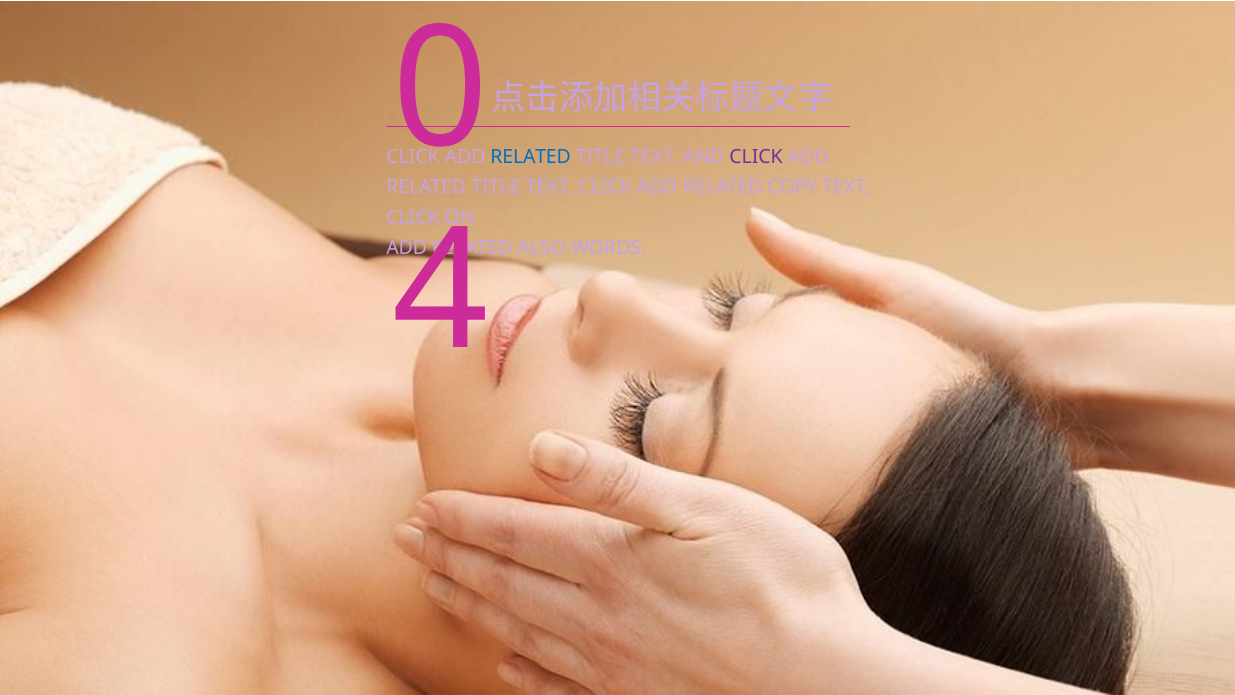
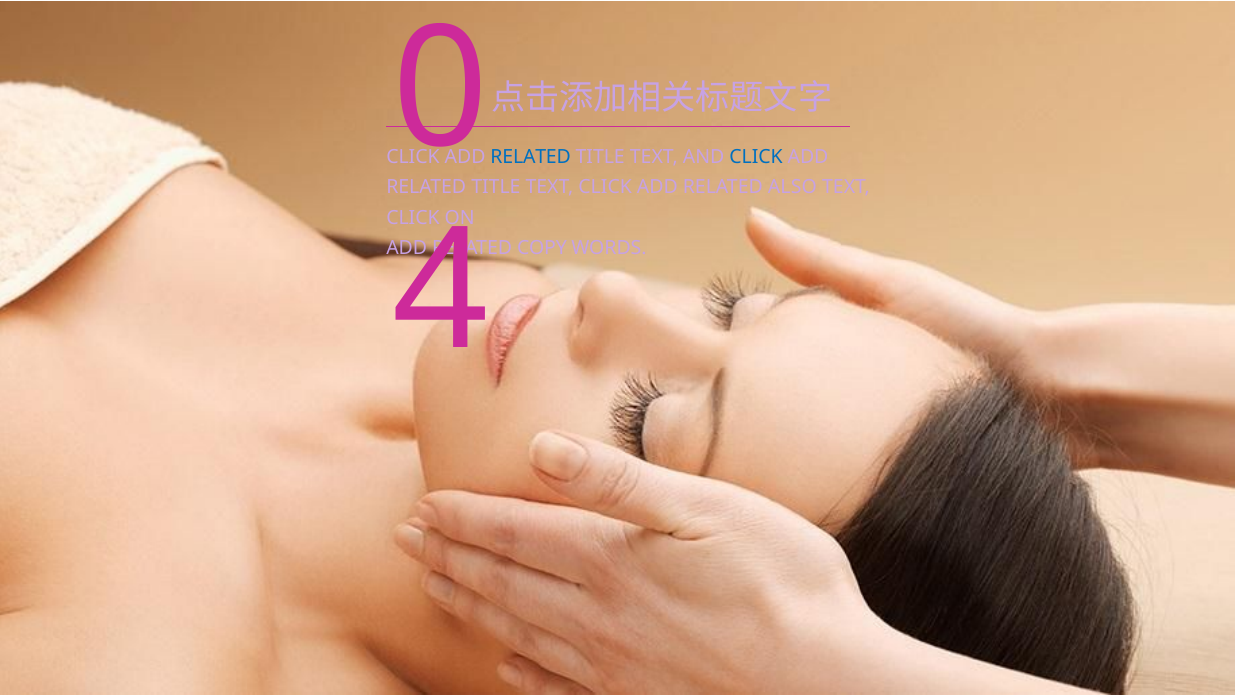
CLICK at (756, 157) colour: purple -> blue
COPY: COPY -> ALSO
ALSO: ALSO -> COPY
